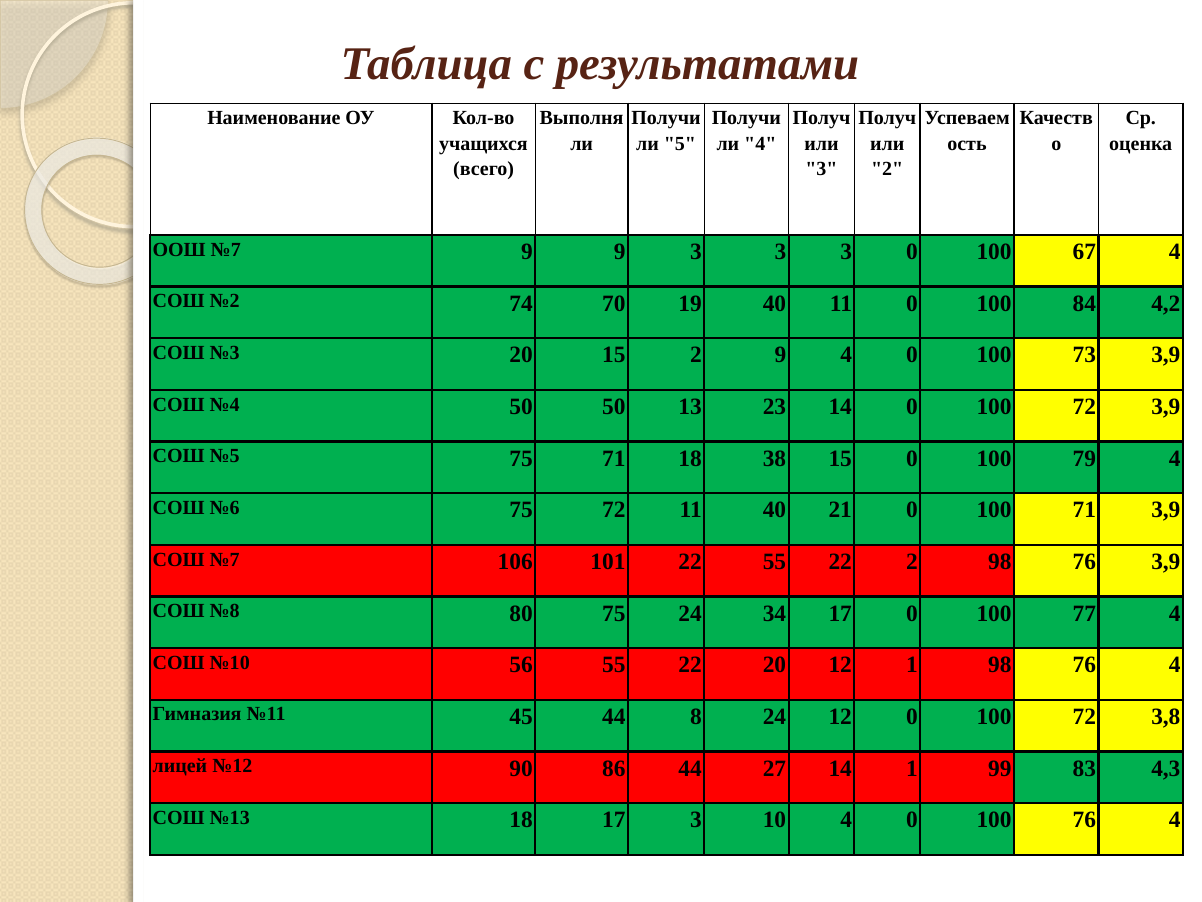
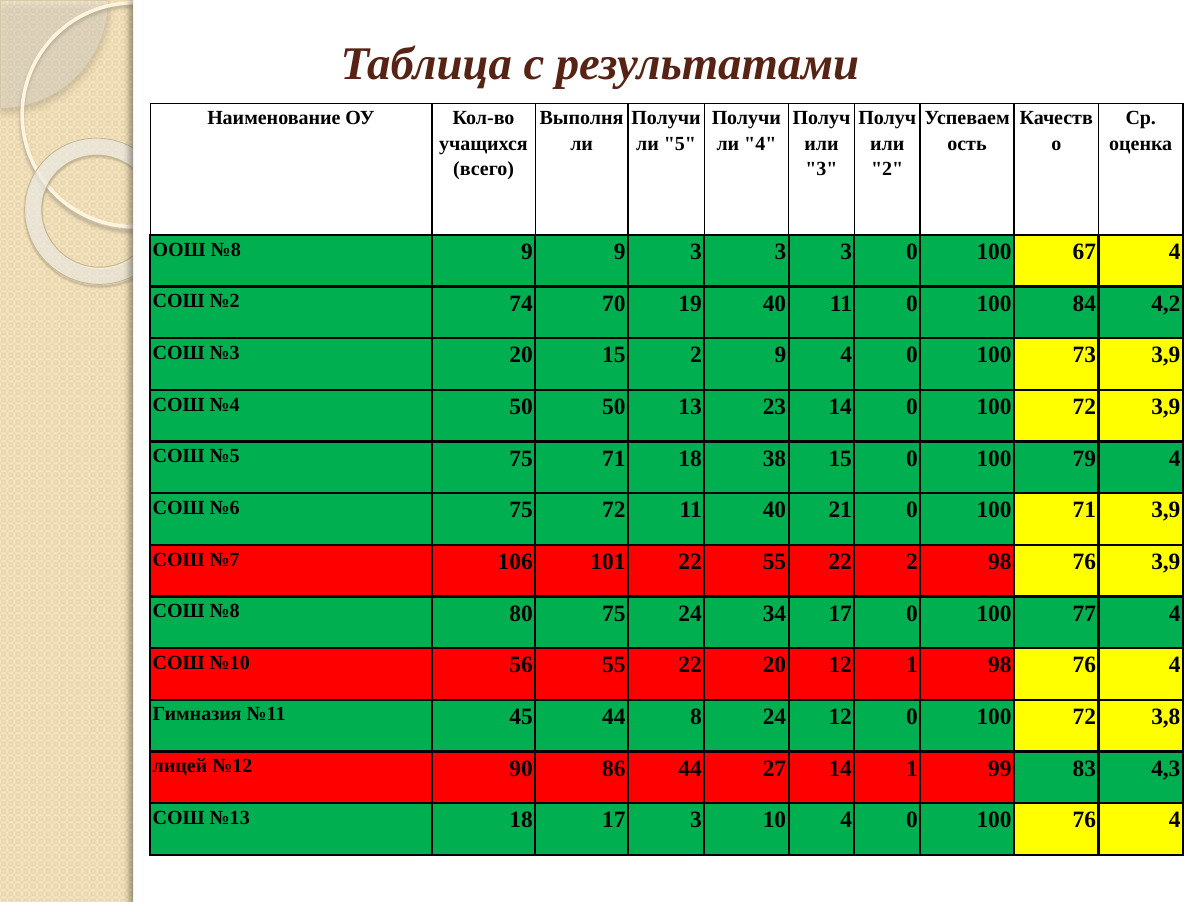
ООШ №7: №7 -> №8
